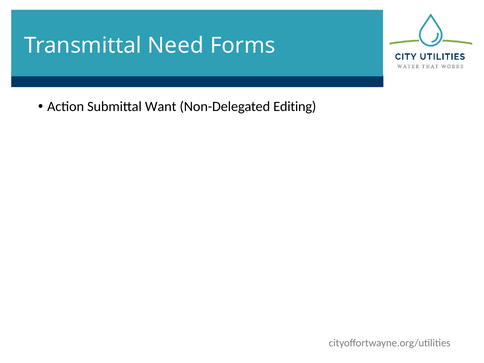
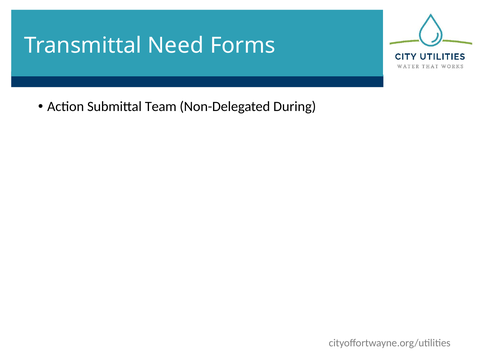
Want: Want -> Team
Editing: Editing -> During
